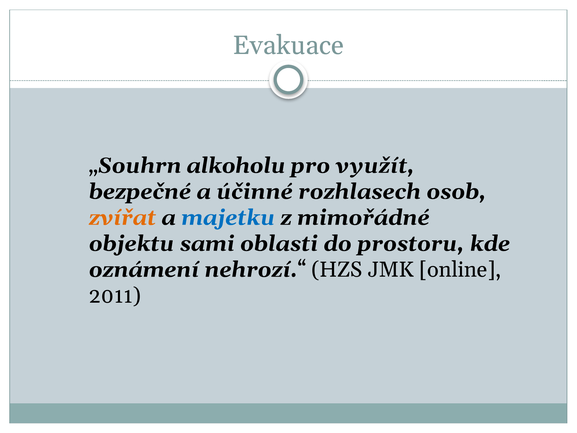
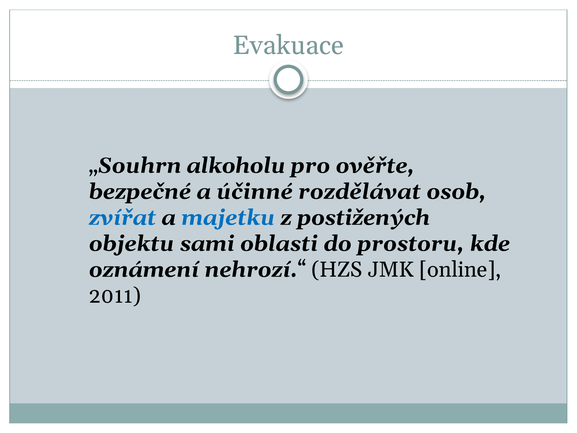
využít: využít -> ověřte
rozhlasech: rozhlasech -> rozdělávat
zvířat colour: orange -> blue
mimořádné: mimořádné -> postižených
